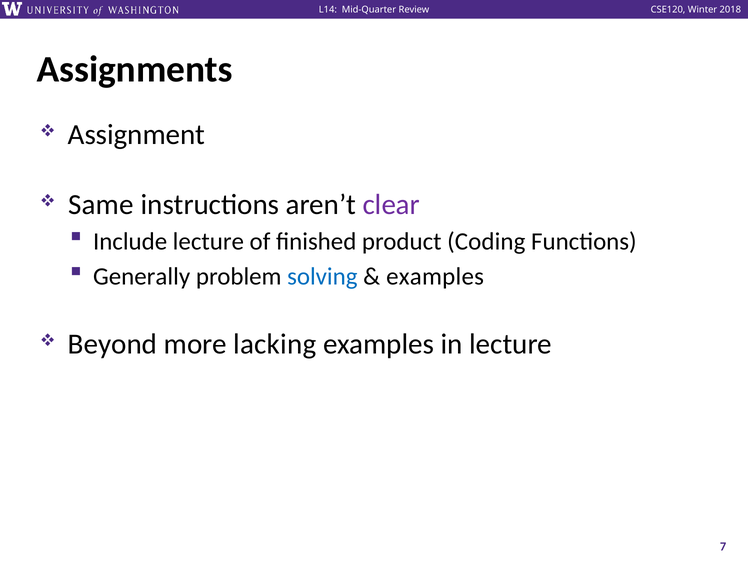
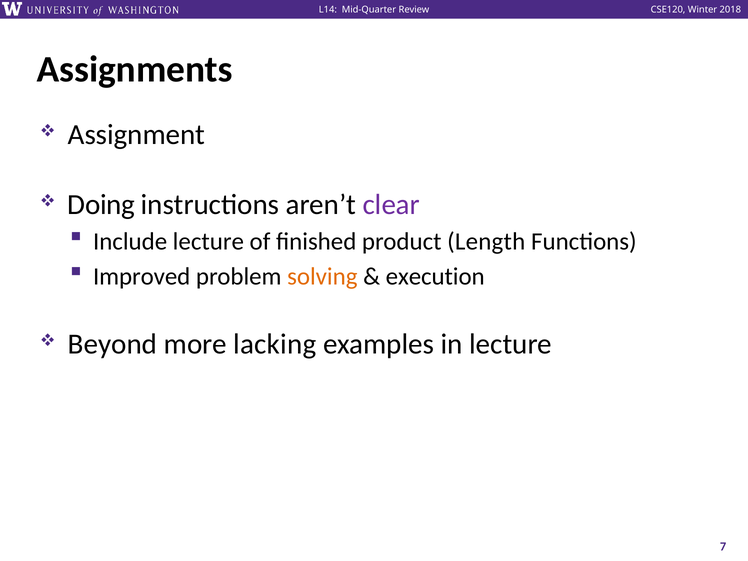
Same: Same -> Doing
Coding: Coding -> Length
Generally: Generally -> Improved
solving colour: blue -> orange
examples at (435, 277): examples -> execution
